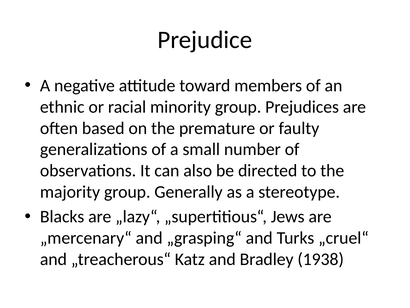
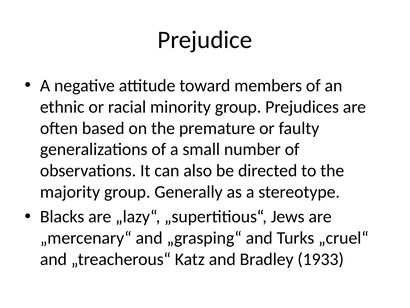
1938: 1938 -> 1933
